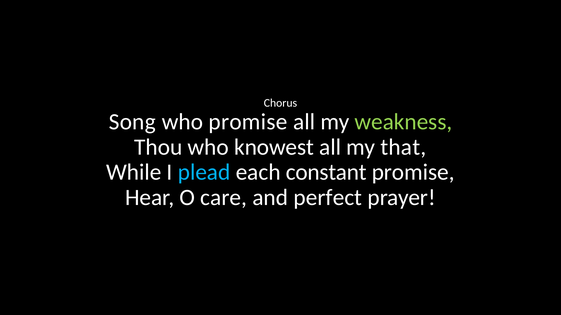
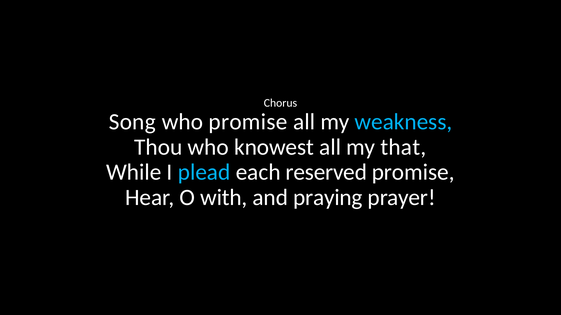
weakness colour: light green -> light blue
constant: constant -> reserved
care: care -> with
perfect: perfect -> praying
